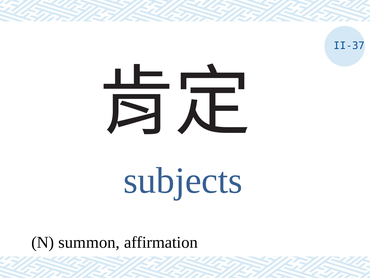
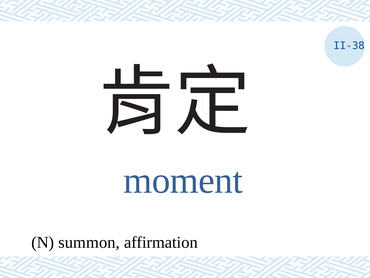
II-37: II-37 -> II-38
subjects: subjects -> moment
